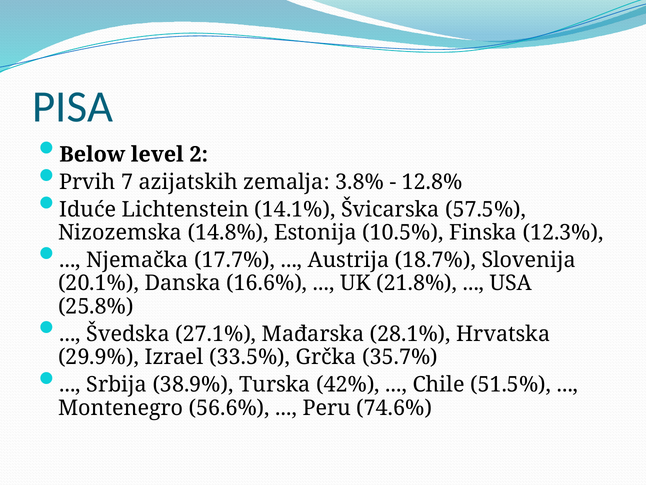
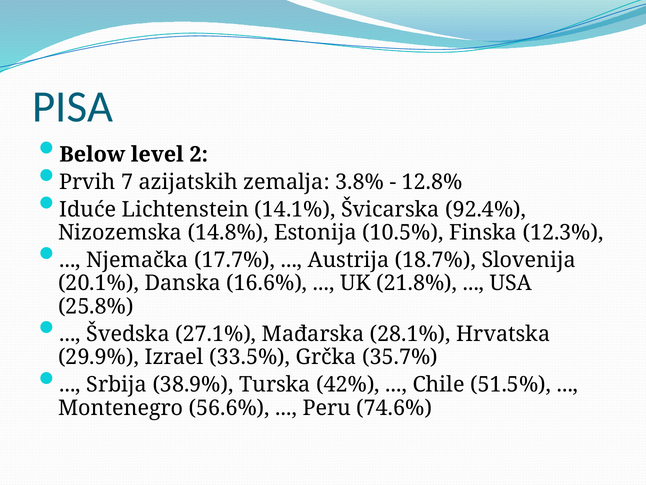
57.5%: 57.5% -> 92.4%
